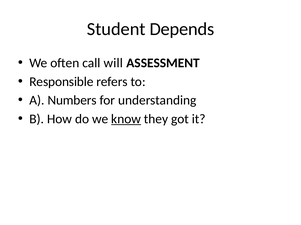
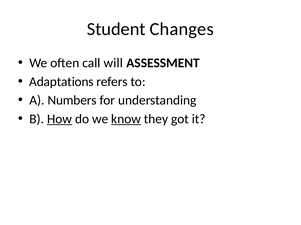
Depends: Depends -> Changes
Responsible: Responsible -> Adaptations
How underline: none -> present
